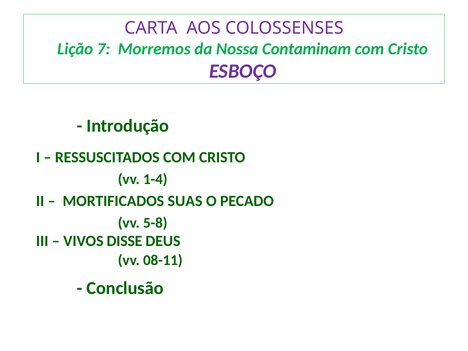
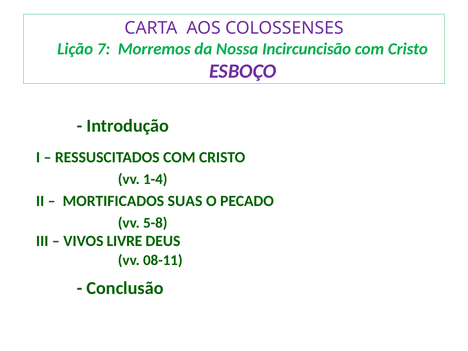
Contaminam: Contaminam -> Incircuncisão
DISSE: DISSE -> LIVRE
